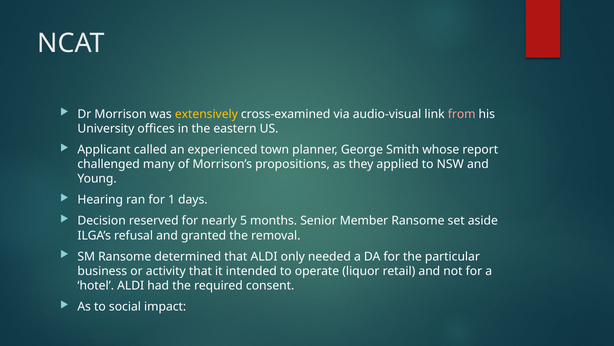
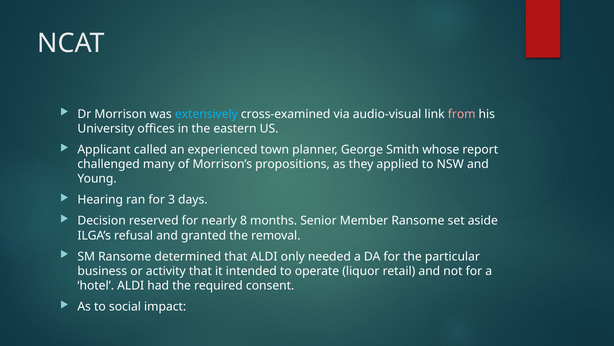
extensively colour: yellow -> light blue
1: 1 -> 3
5: 5 -> 8
